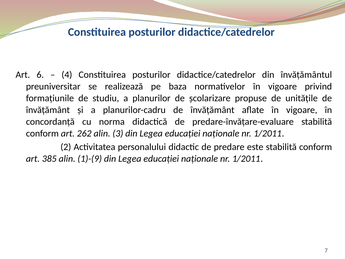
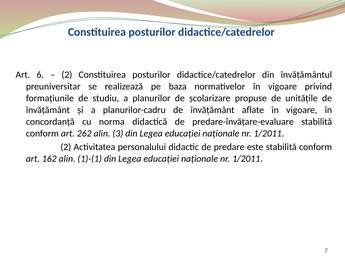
4 at (67, 75): 4 -> 2
385: 385 -> 162
1)-(9: 1)-(9 -> 1)-(1
